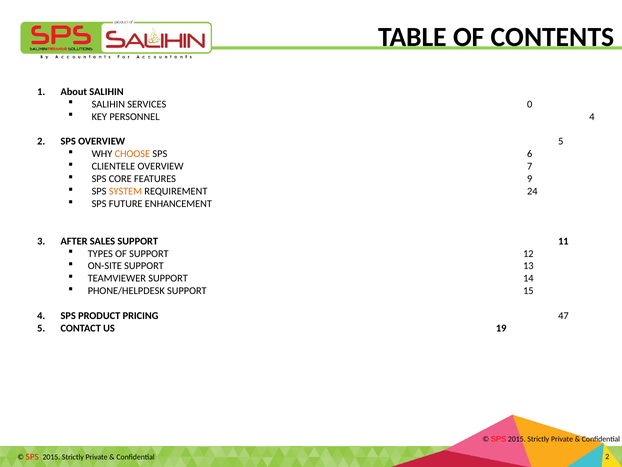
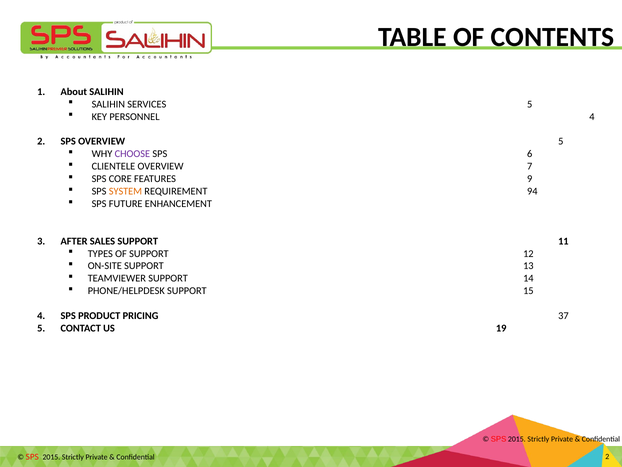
SERVICES 0: 0 -> 5
CHOOSE colour: orange -> purple
24: 24 -> 94
47: 47 -> 37
